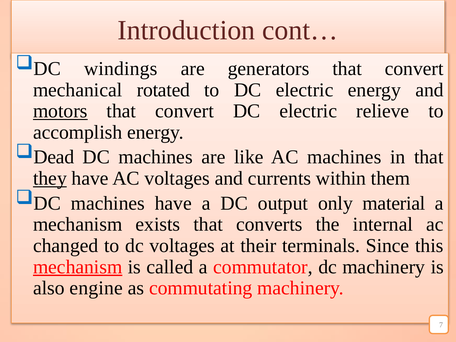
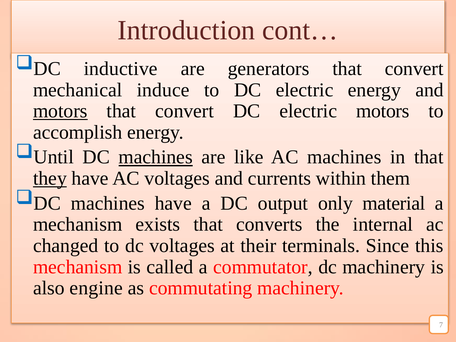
windings: windings -> inductive
rotated: rotated -> induce
electric relieve: relieve -> motors
Dead: Dead -> Until
machines at (156, 157) underline: none -> present
mechanism at (78, 267) underline: present -> none
